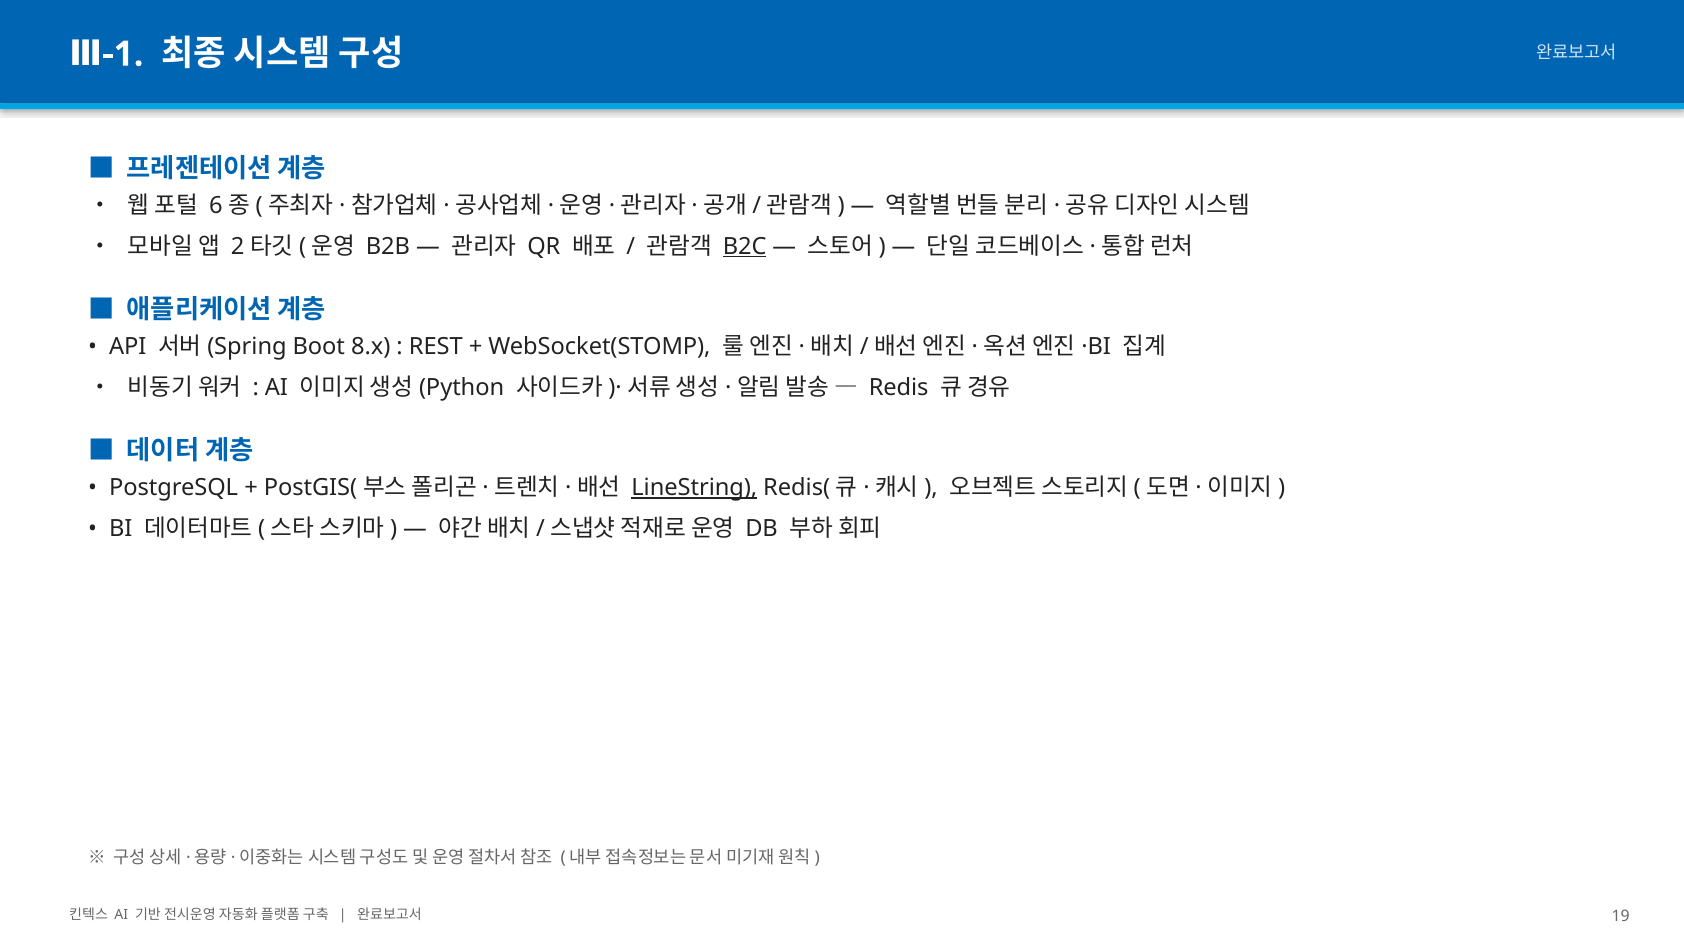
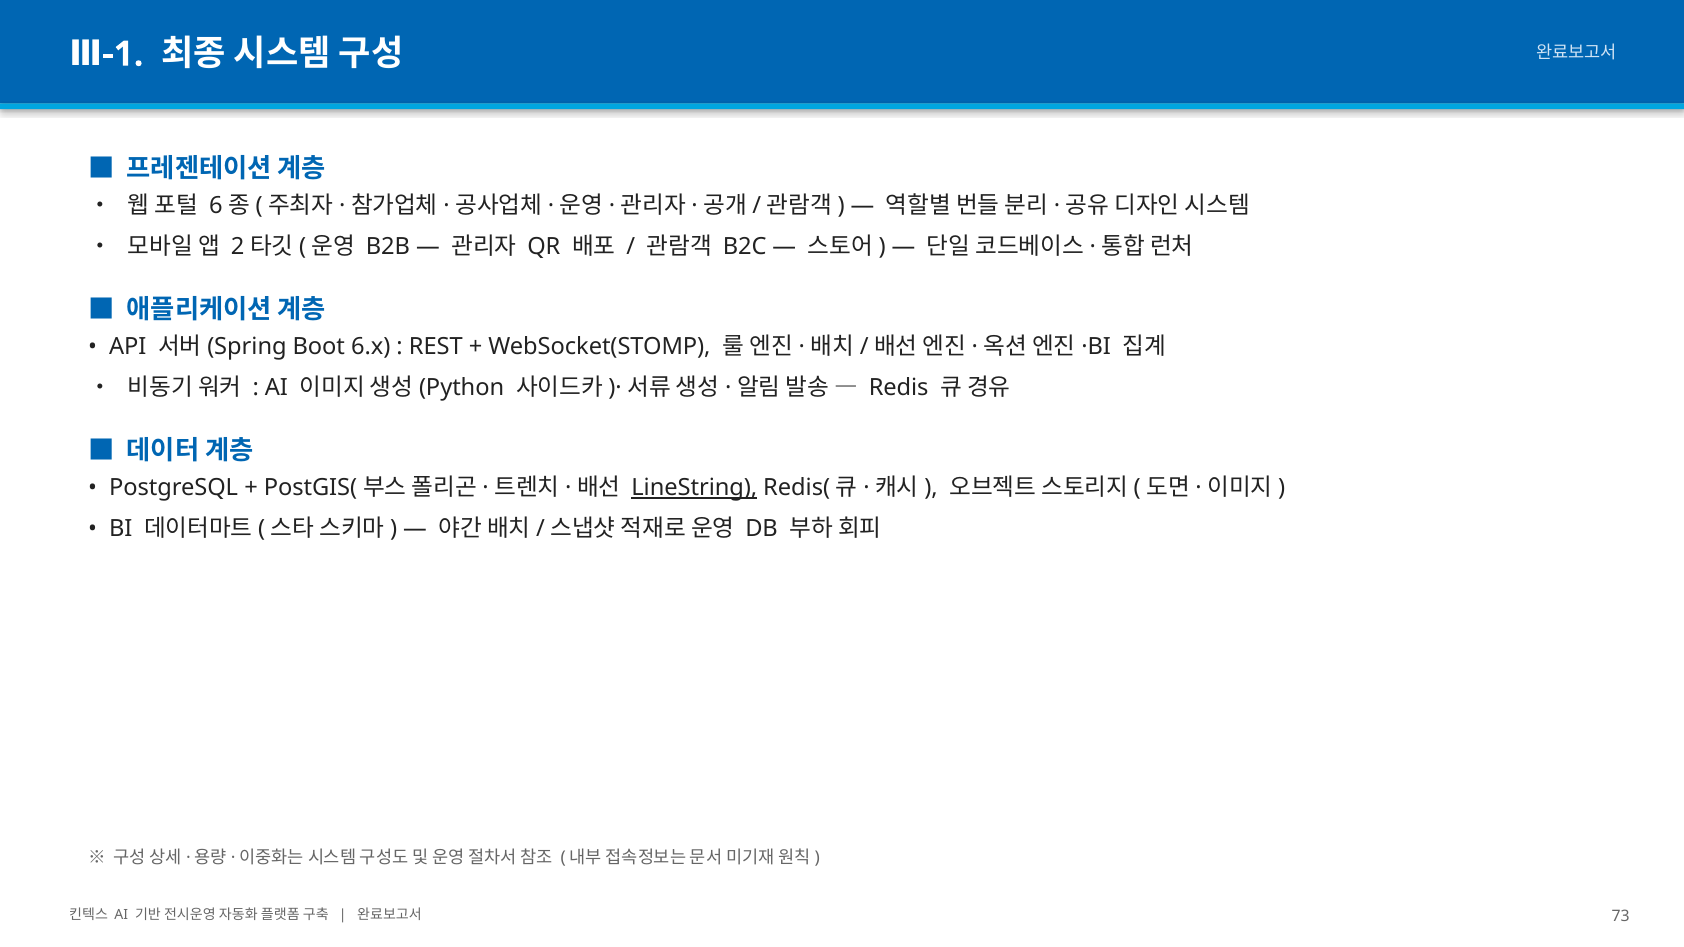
B2C underline: present -> none
8.x: 8.x -> 6.x
19: 19 -> 73
